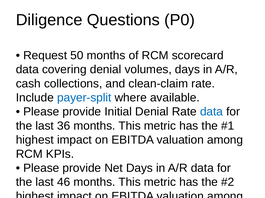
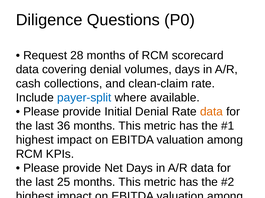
50: 50 -> 28
data at (211, 112) colour: blue -> orange
46: 46 -> 25
